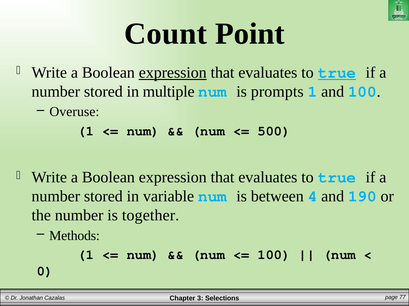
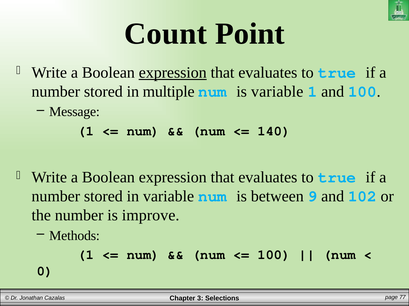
true at (337, 73) underline: present -> none
is prompts: prompts -> variable
Overuse: Overuse -> Message
500: 500 -> 140
4: 4 -> 9
190: 190 -> 102
together: together -> improve
